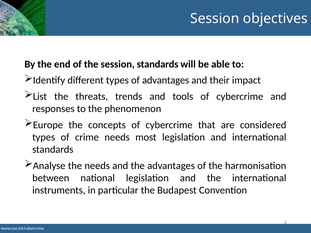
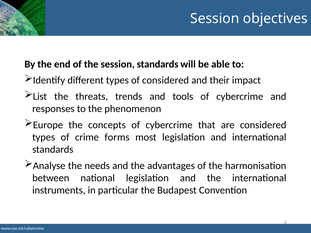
of advantages: advantages -> considered
crime needs: needs -> forms
